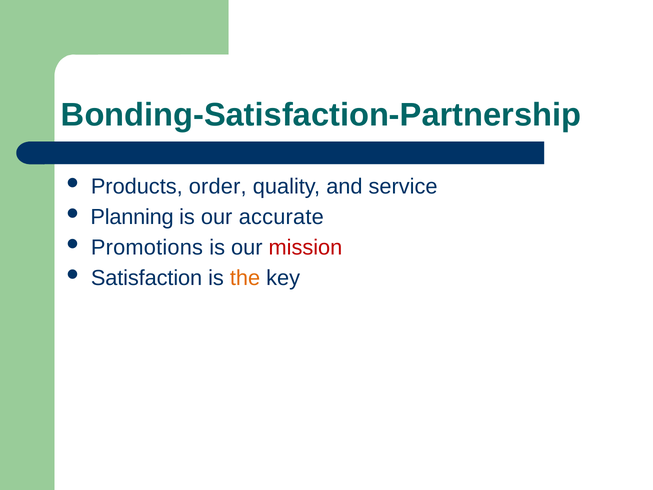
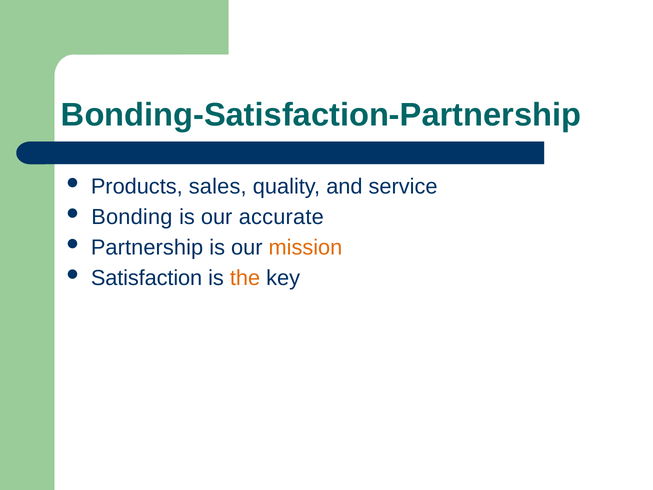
order: order -> sales
Planning: Planning -> Bonding
Promotions: Promotions -> Partnership
mission colour: red -> orange
